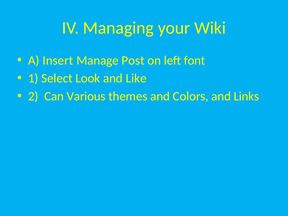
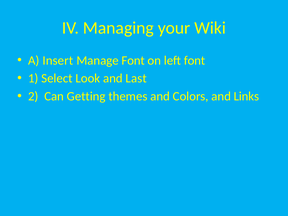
Manage Post: Post -> Font
Like: Like -> Last
Various: Various -> Getting
